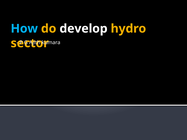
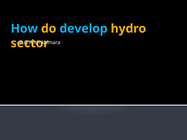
develop colour: white -> light blue
